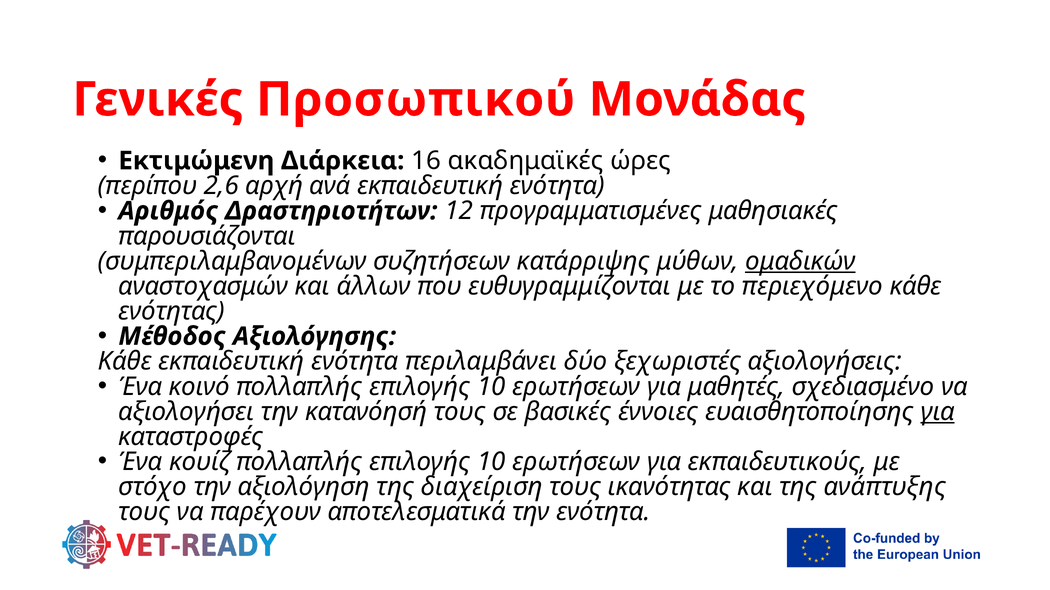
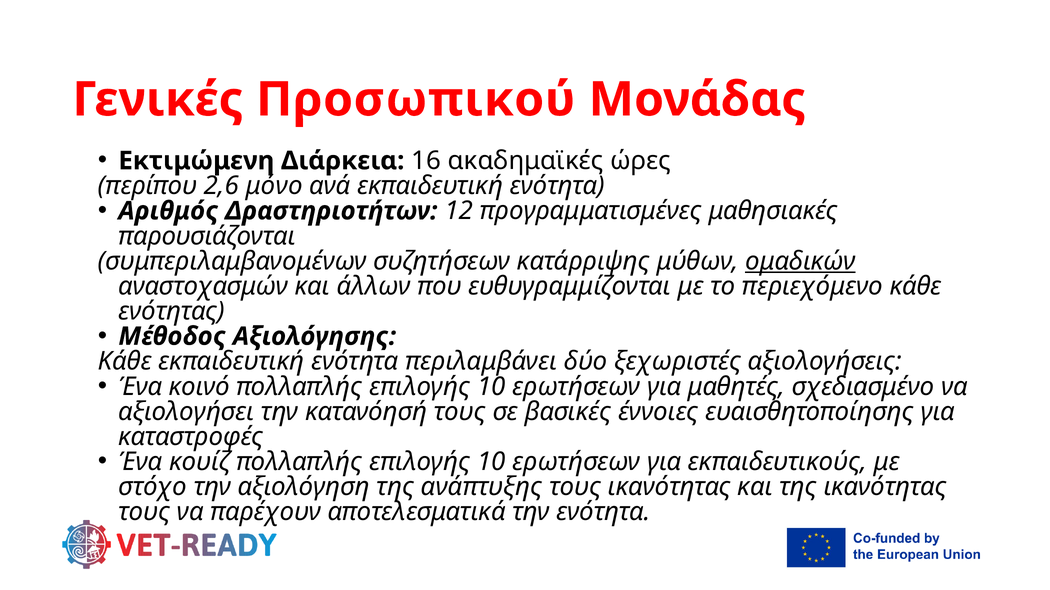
αρχή: αρχή -> μόνο
για at (938, 412) underline: present -> none
διαχείριση: διαχείριση -> ανάπτυξης
της ανάπτυξης: ανάπτυξης -> ικανότητας
